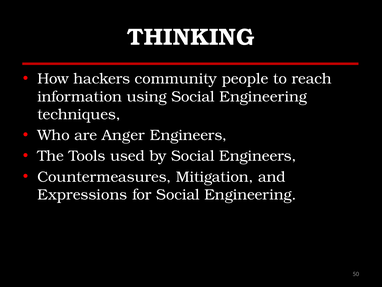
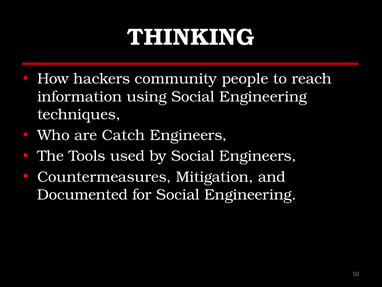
Anger: Anger -> Catch
Expressions: Expressions -> Documented
